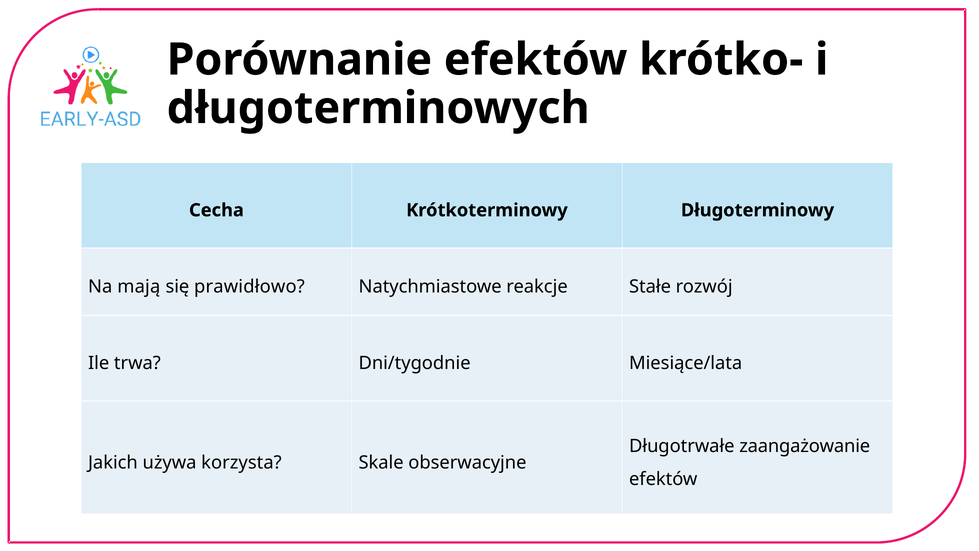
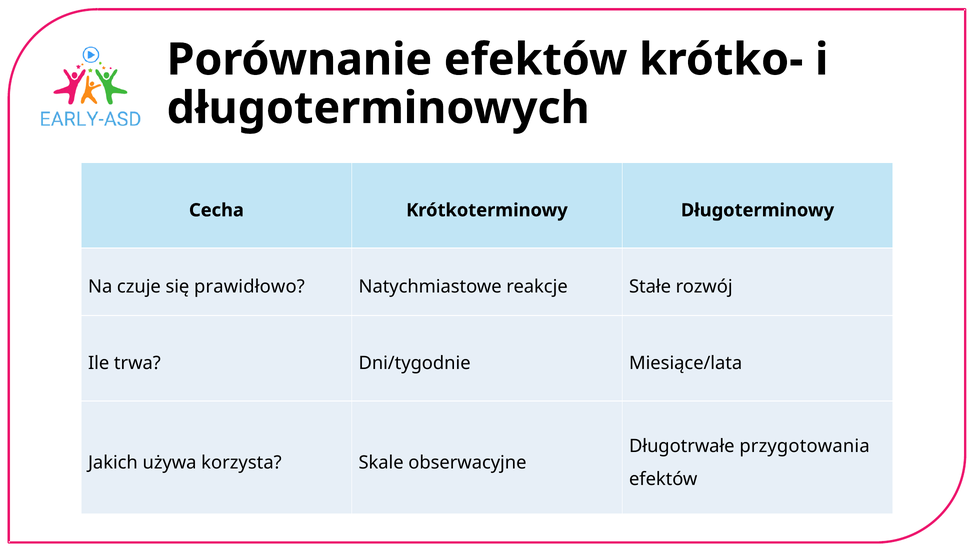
mają: mają -> czuje
zaangażowanie: zaangażowanie -> przygotowania
